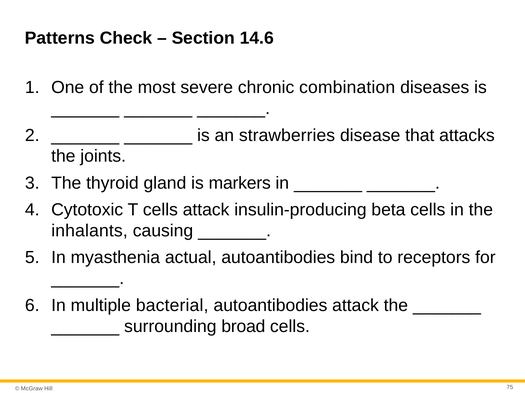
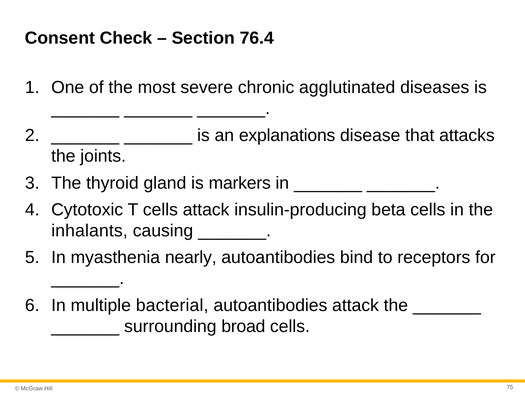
Patterns: Patterns -> Consent
14.6: 14.6 -> 76.4
combination: combination -> agglutinated
strawberries: strawberries -> explanations
actual: actual -> nearly
